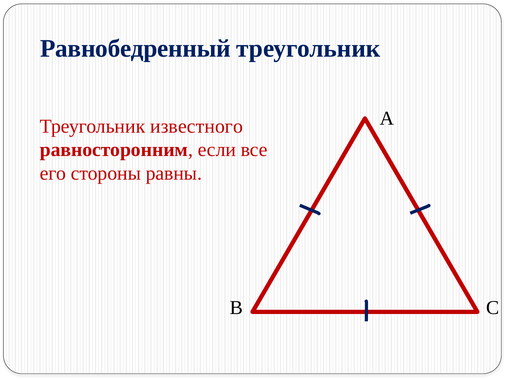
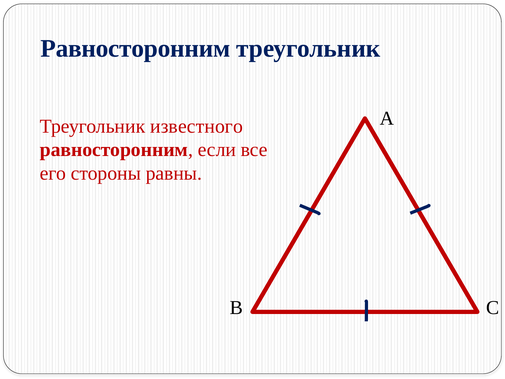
Равнобедренный at (135, 49): Равнобедренный -> Равносторонним
